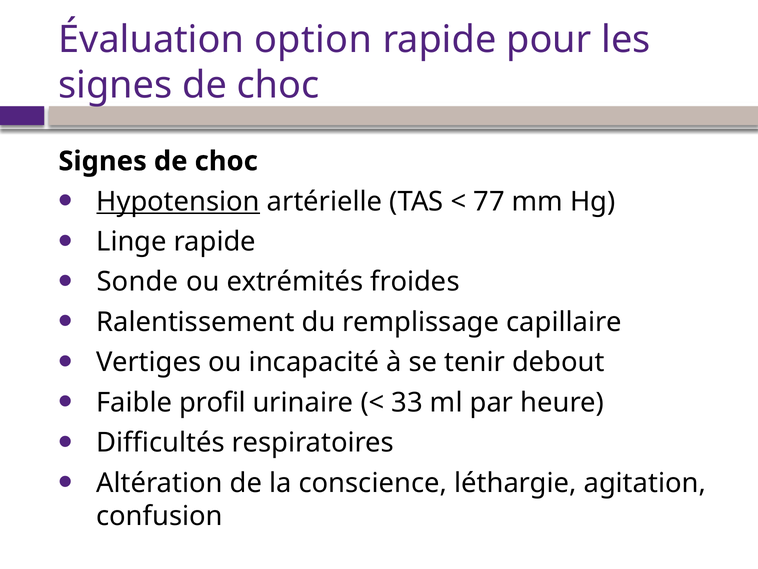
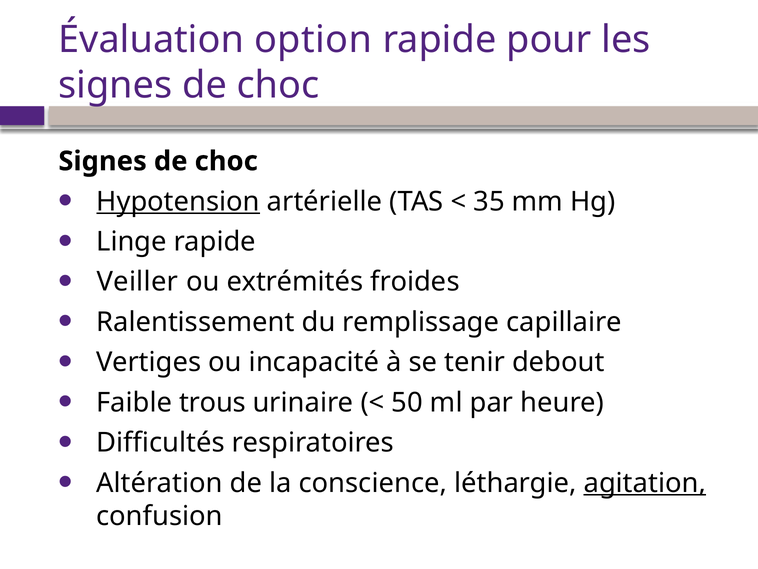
77: 77 -> 35
Sonde: Sonde -> Veiller
profil: profil -> trous
33: 33 -> 50
agitation underline: none -> present
